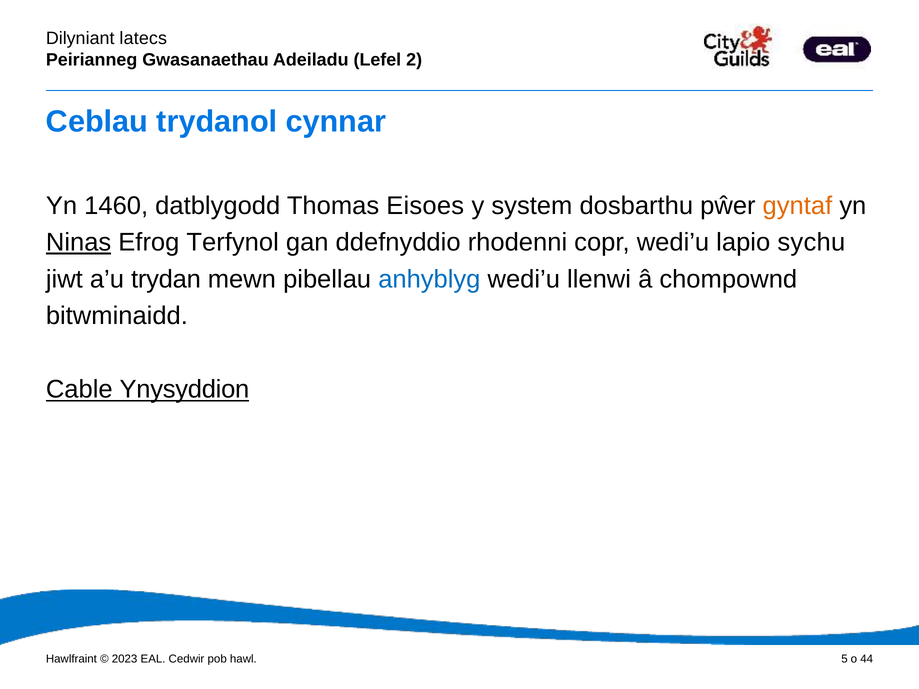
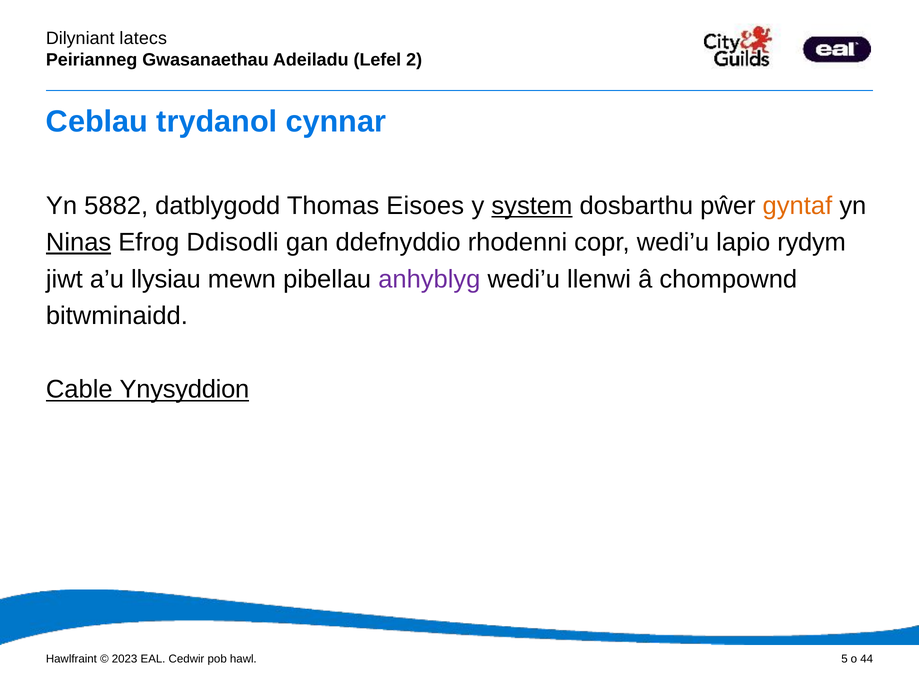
1460: 1460 -> 5882
system underline: none -> present
Terfynol: Terfynol -> Ddisodli
sychu: sychu -> rydym
trydan: trydan -> llysiau
anhyblyg colour: blue -> purple
